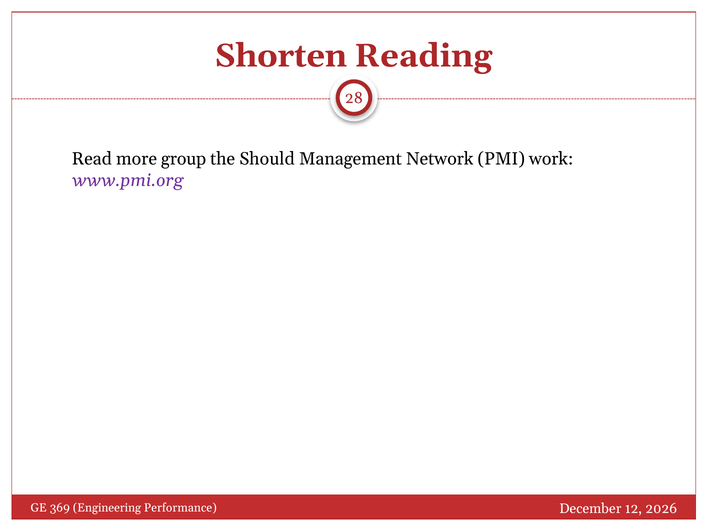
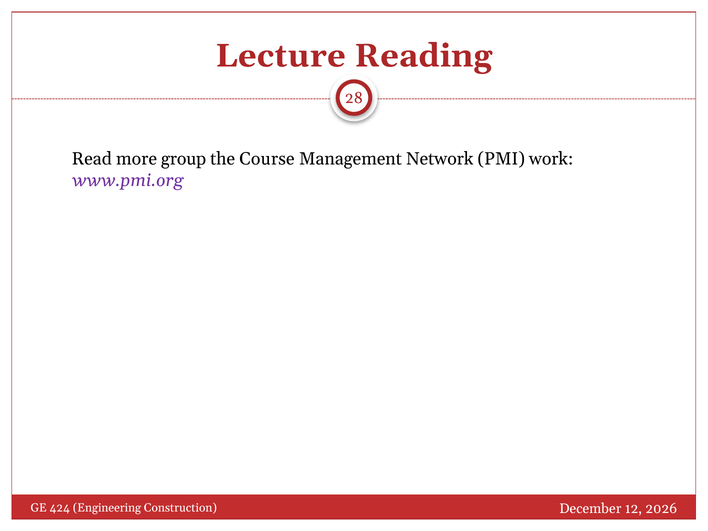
Shorten: Shorten -> Lecture
Should: Should -> Course
369: 369 -> 424
Performance: Performance -> Construction
